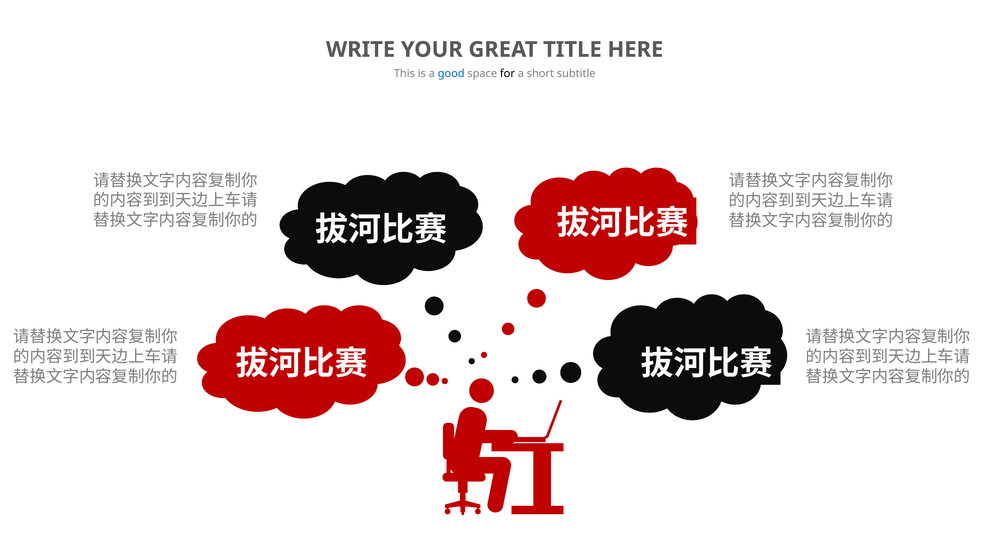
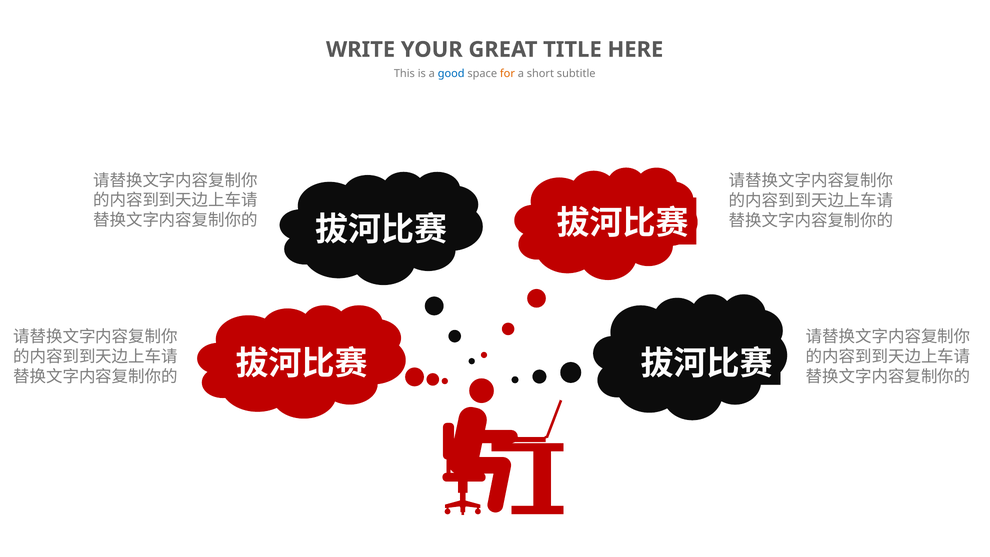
for colour: black -> orange
